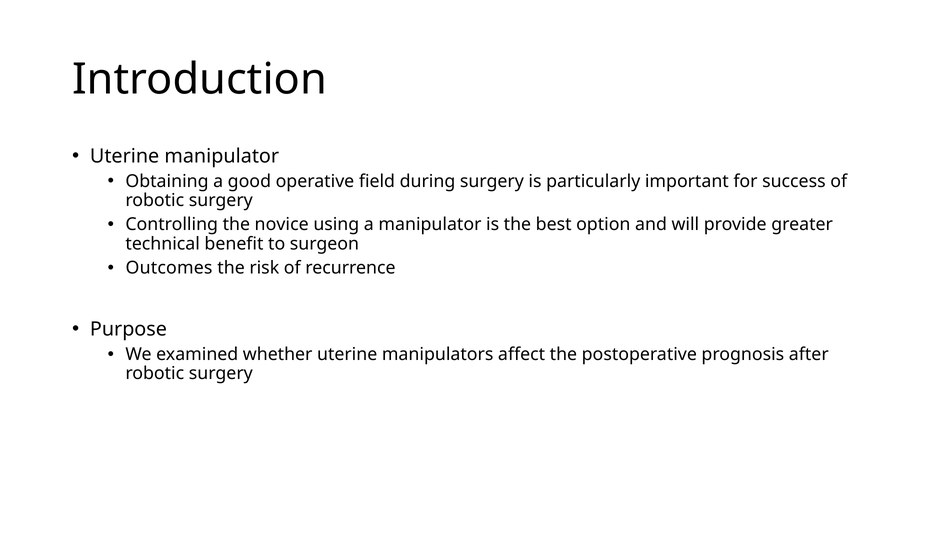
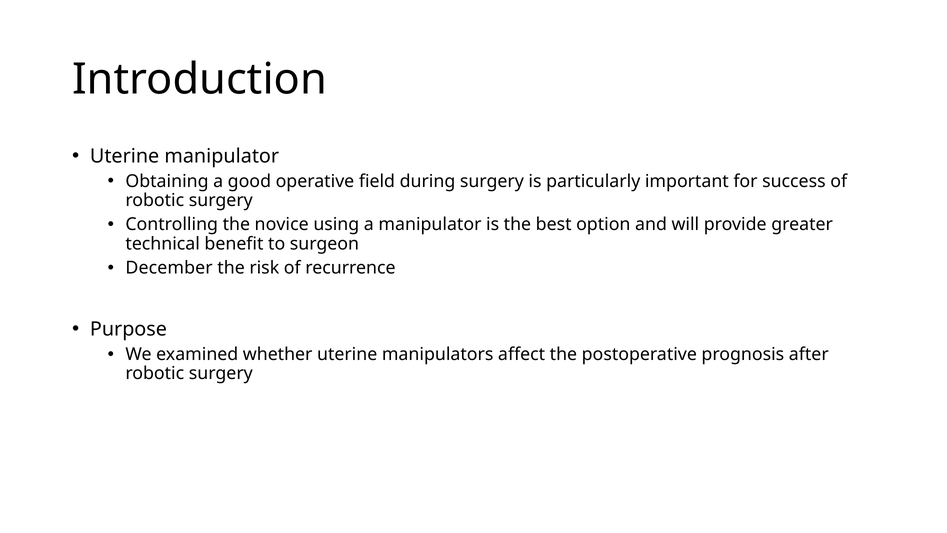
Outcomes: Outcomes -> December
